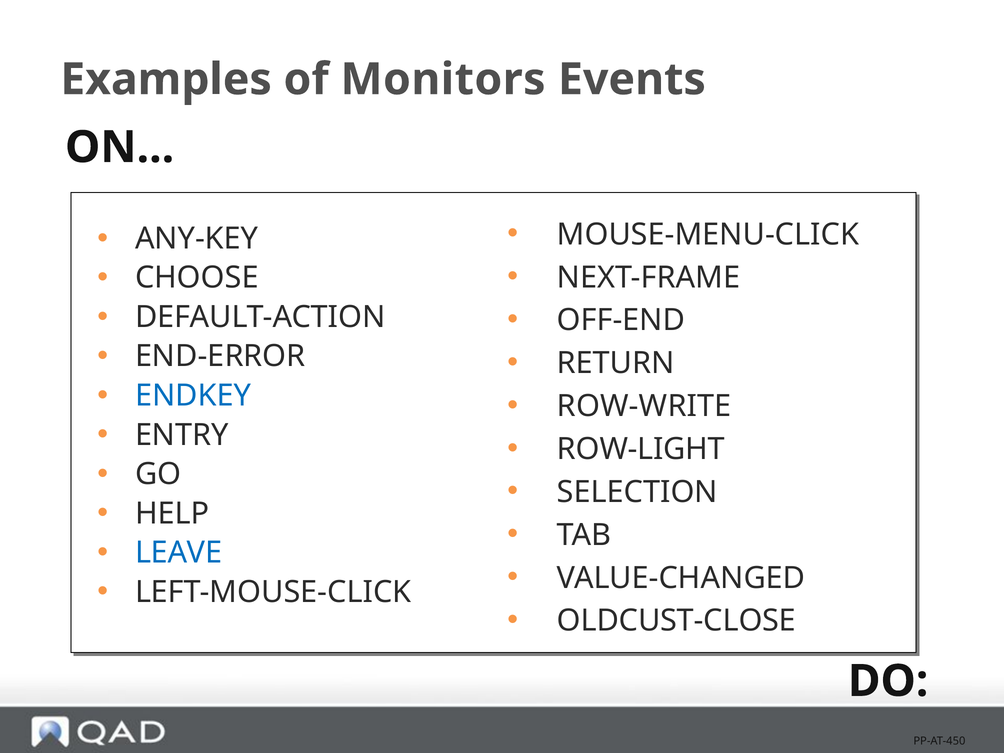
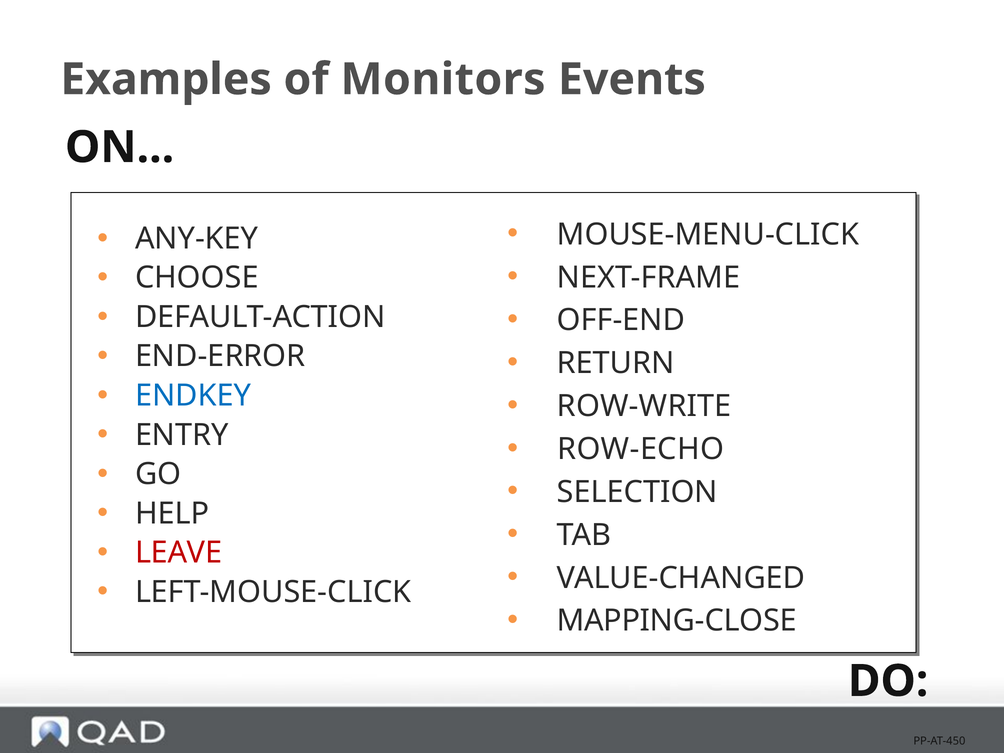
ROW-LIGHT: ROW-LIGHT -> ROW-ECHO
LEAVE colour: blue -> red
OLDCUST-CLOSE: OLDCUST-CLOSE -> MAPPING-CLOSE
